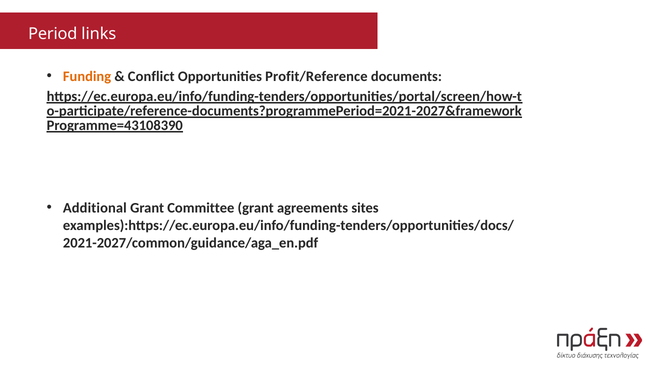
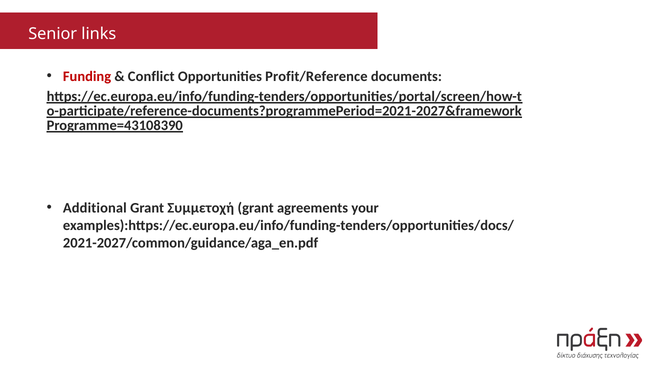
Period: Period -> Senior
Funding colour: orange -> red
Committee: Committee -> Συμμετοχή
sites: sites -> your
